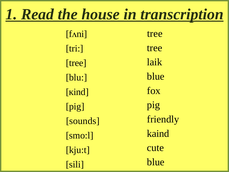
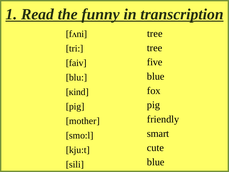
house: house -> funny
laik: laik -> five
tree at (76, 63): tree -> faiv
sounds: sounds -> mother
kaind: kaind -> smart
